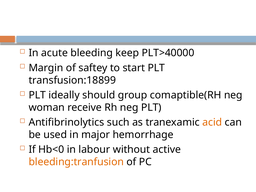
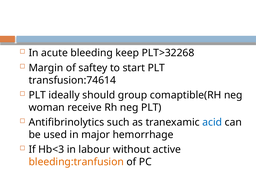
PLT>40000: PLT>40000 -> PLT>32268
transfusion:18899: transfusion:18899 -> transfusion:74614
acid colour: orange -> blue
Hb<0: Hb<0 -> Hb<3
